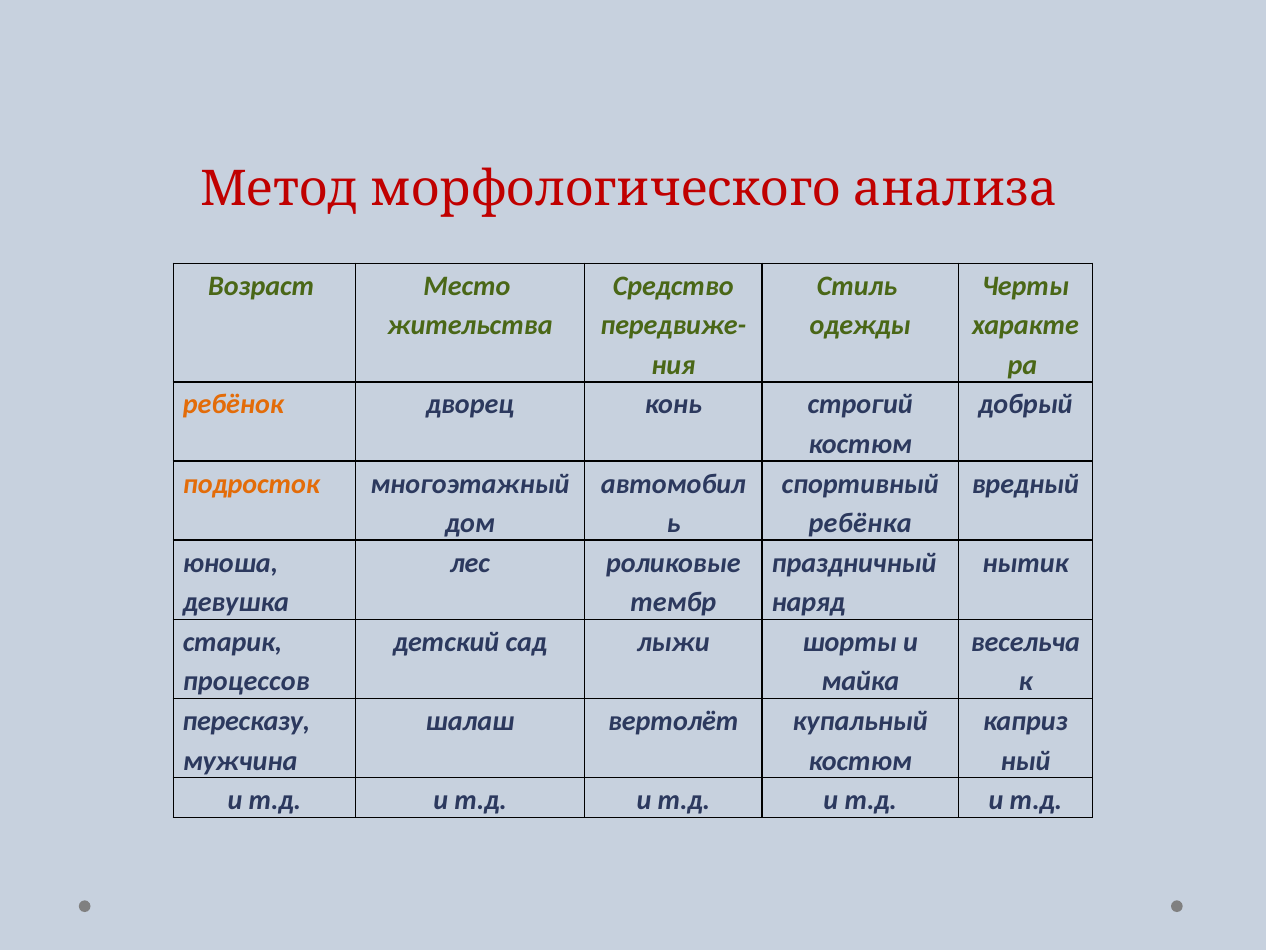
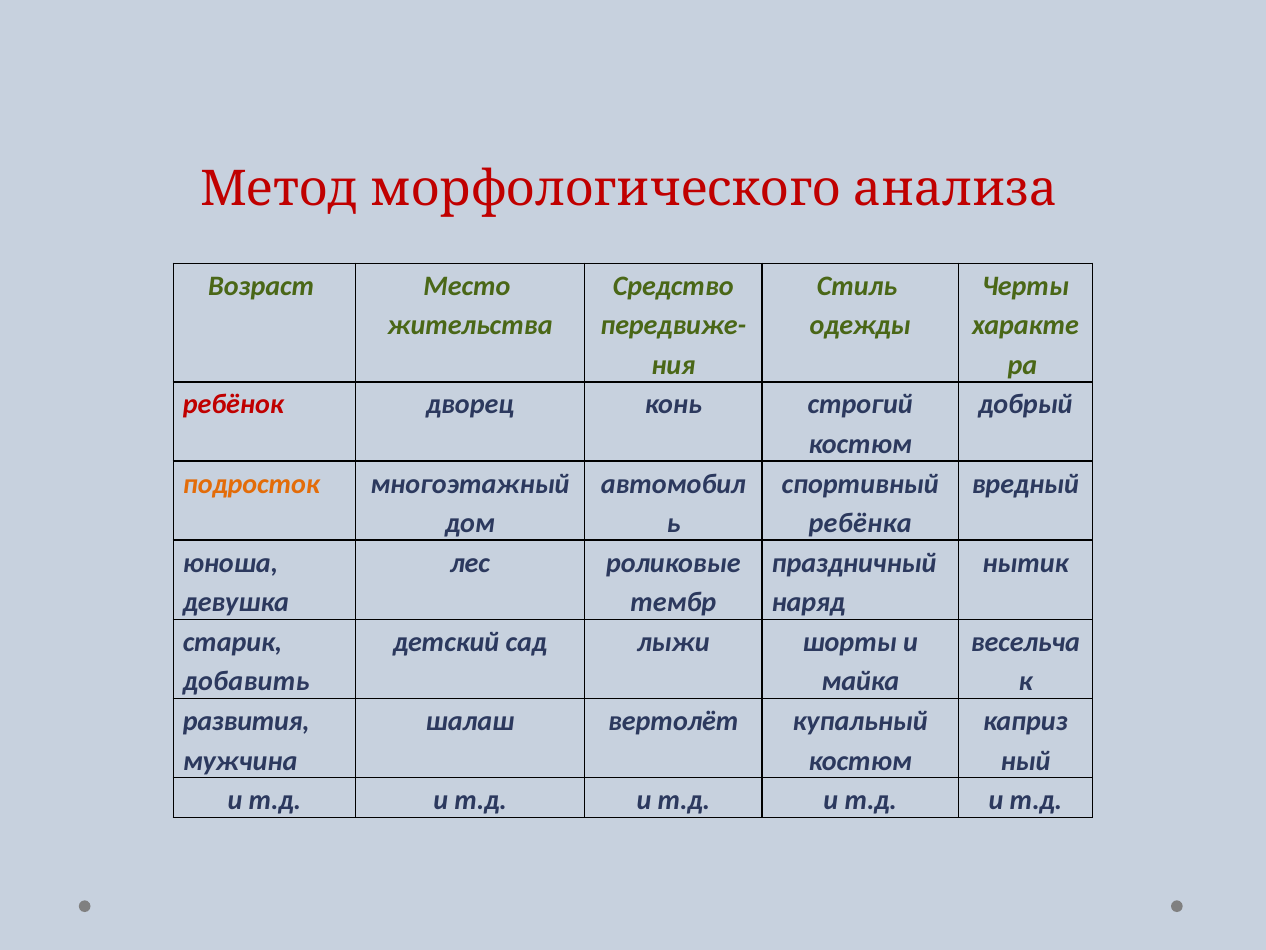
ребёнок colour: orange -> red
процессов: процессов -> добавить
пересказу: пересказу -> развития
